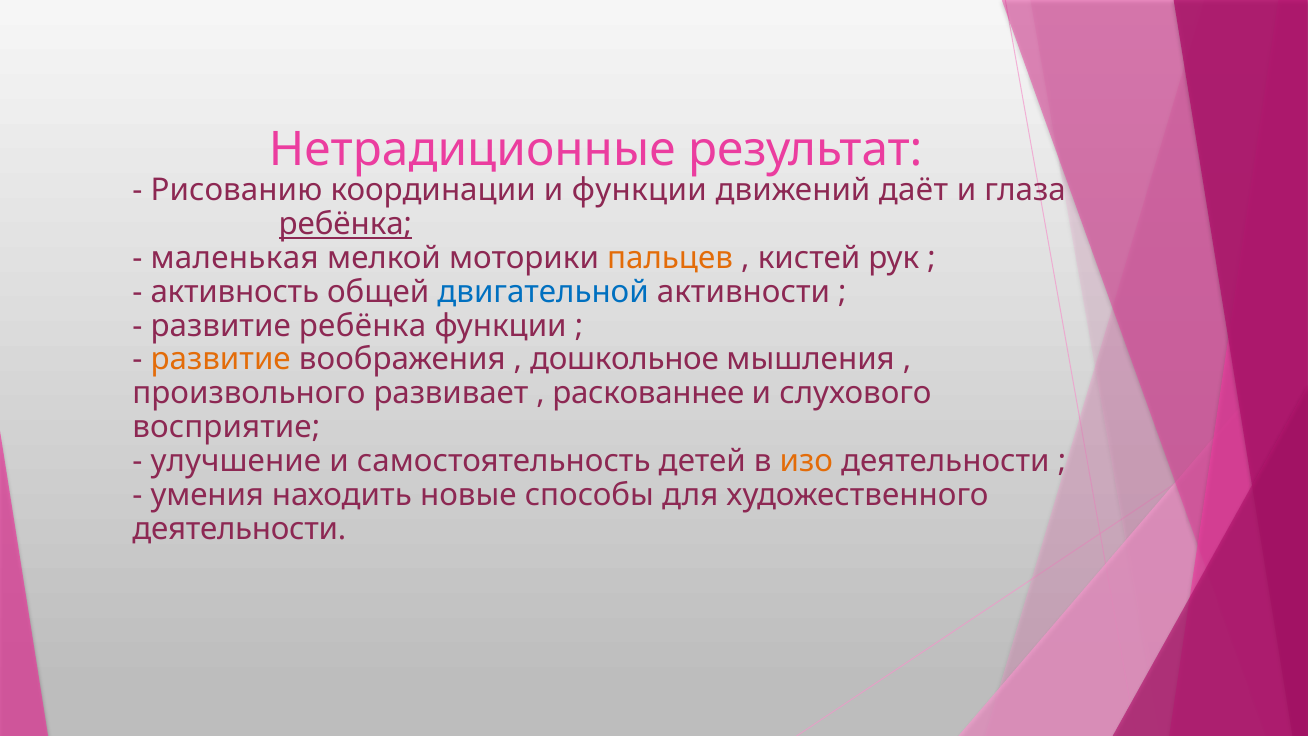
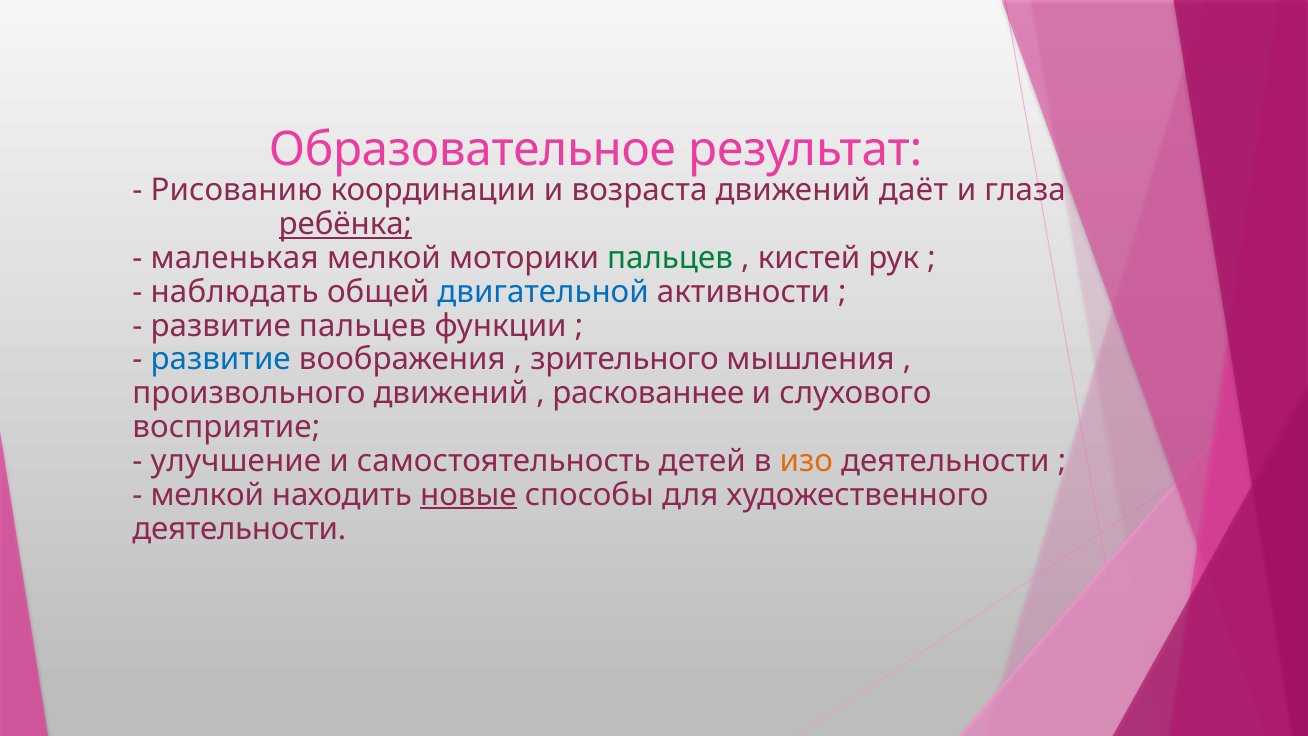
Нетрадиционные: Нетрадиционные -> Образовательное
и функции: функции -> возраста
пальцев at (670, 258) colour: orange -> green
активность: активность -> наблюдать
развитие ребёнка: ребёнка -> пальцев
развитие at (221, 359) colour: orange -> blue
дошкольное: дошкольное -> зрительного
произвольного развивает: развивает -> движений
умения at (207, 495): умения -> мелкой
новые underline: none -> present
